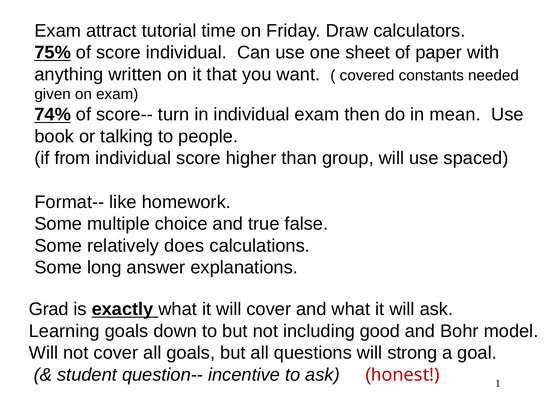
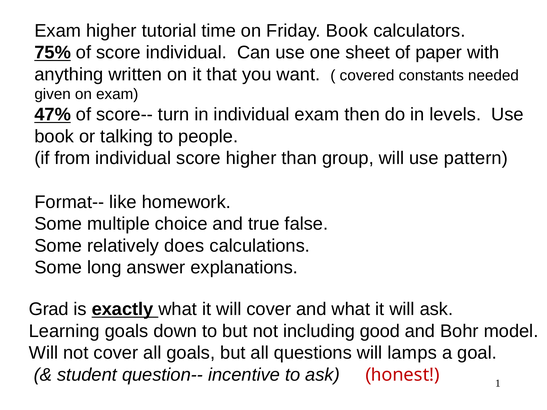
Exam attract: attract -> higher
Friday Draw: Draw -> Book
74%: 74% -> 47%
mean: mean -> levels
spaced: spaced -> pattern
strong: strong -> lamps
